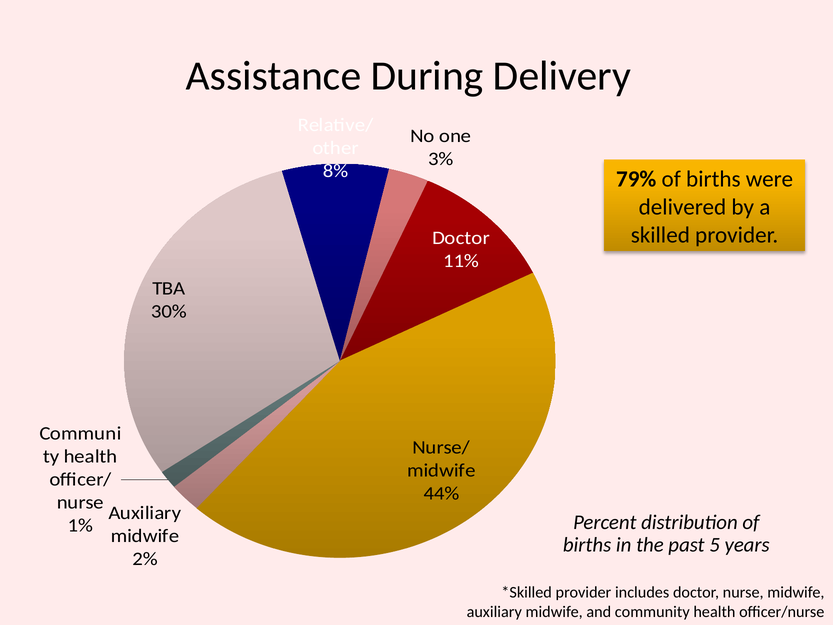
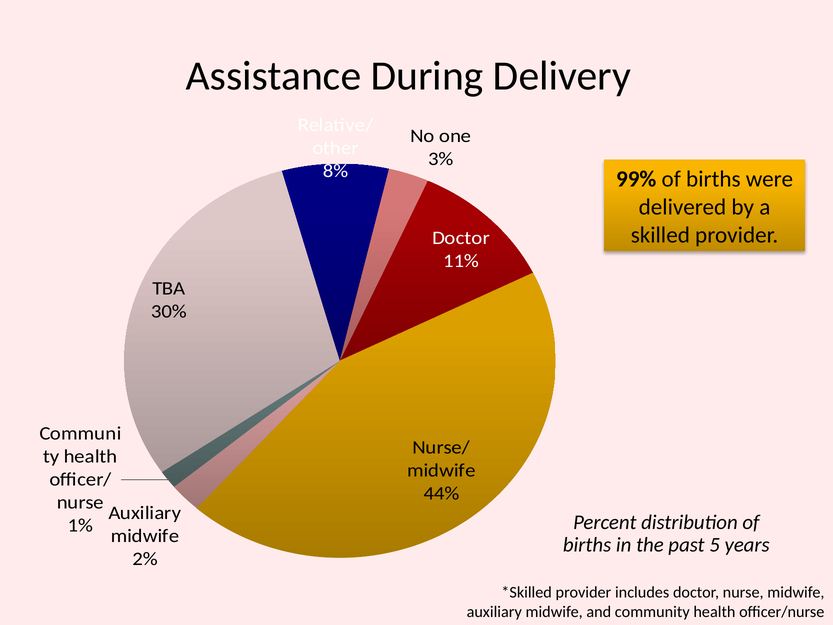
79%: 79% -> 99%
